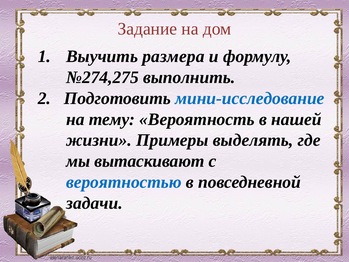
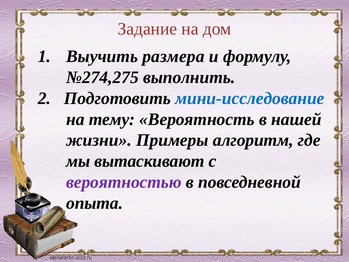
выделять: выделять -> алгоритм
вероятностью colour: blue -> purple
задачи: задачи -> опыта
